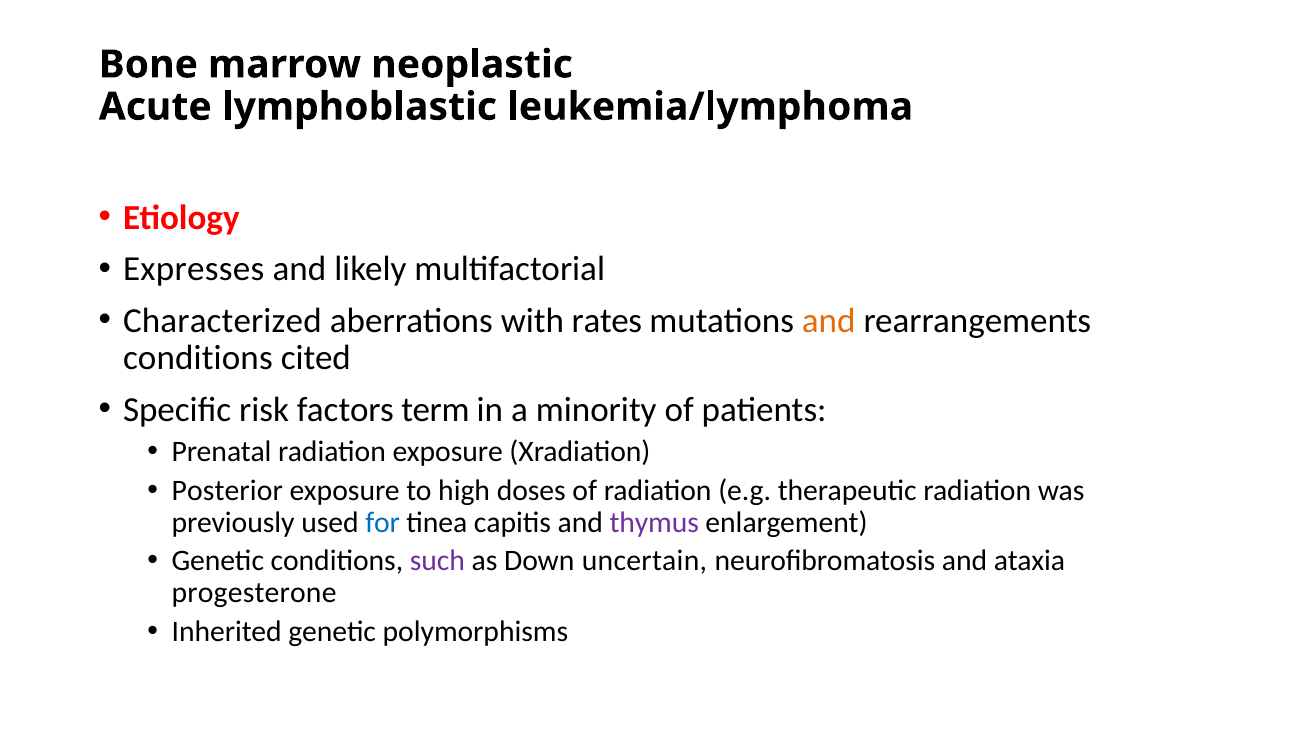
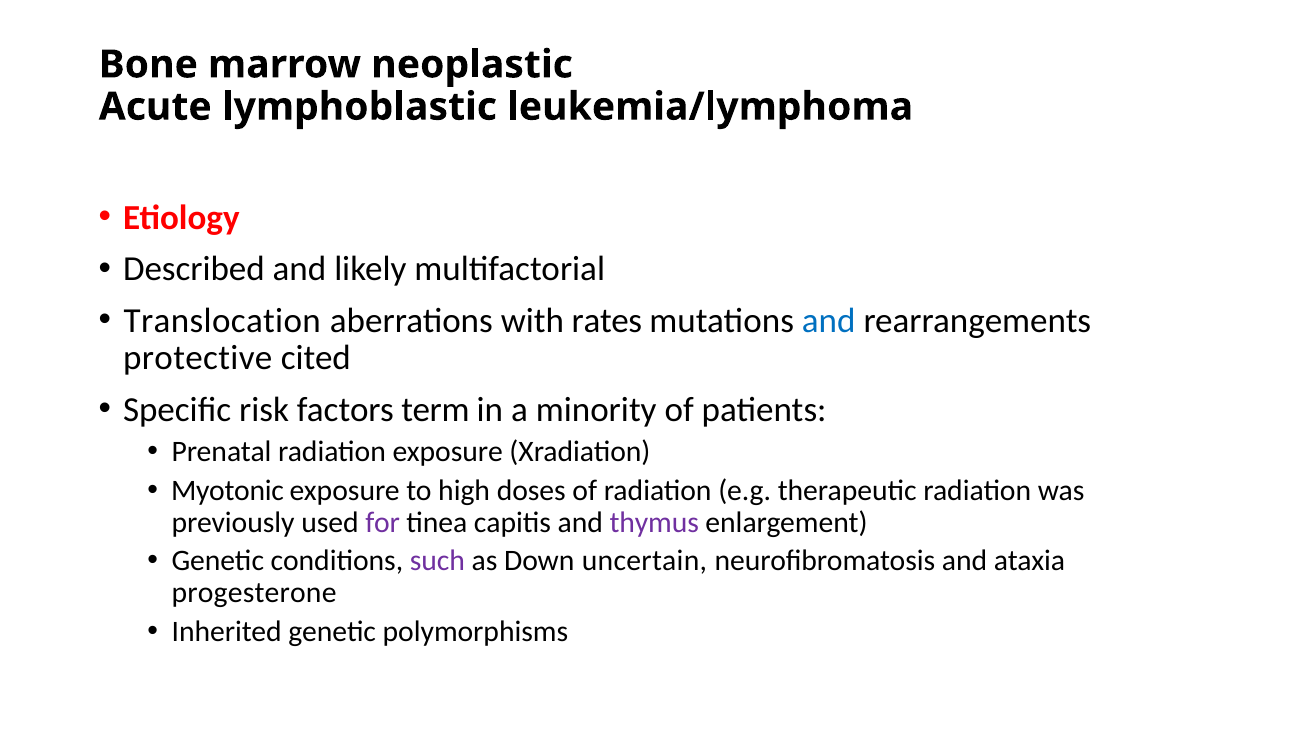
Expresses: Expresses -> Described
Characterized: Characterized -> Translocation
and at (829, 320) colour: orange -> blue
conditions at (198, 358): conditions -> protective
Posterior: Posterior -> Myotonic
for colour: blue -> purple
